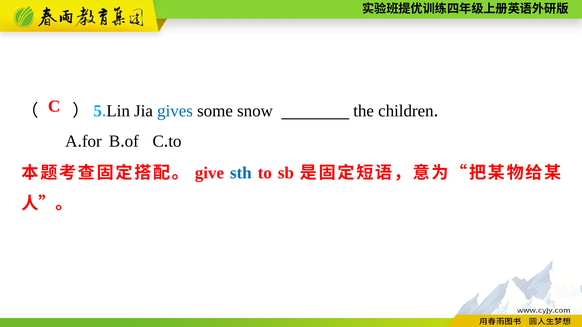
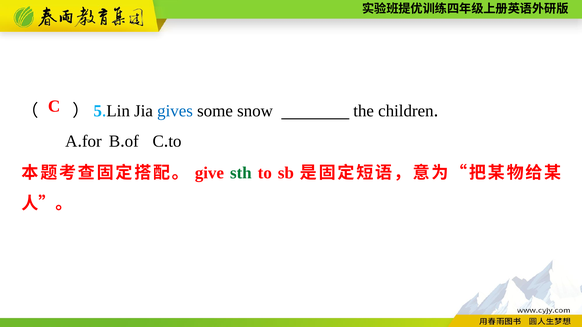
sth colour: blue -> green
